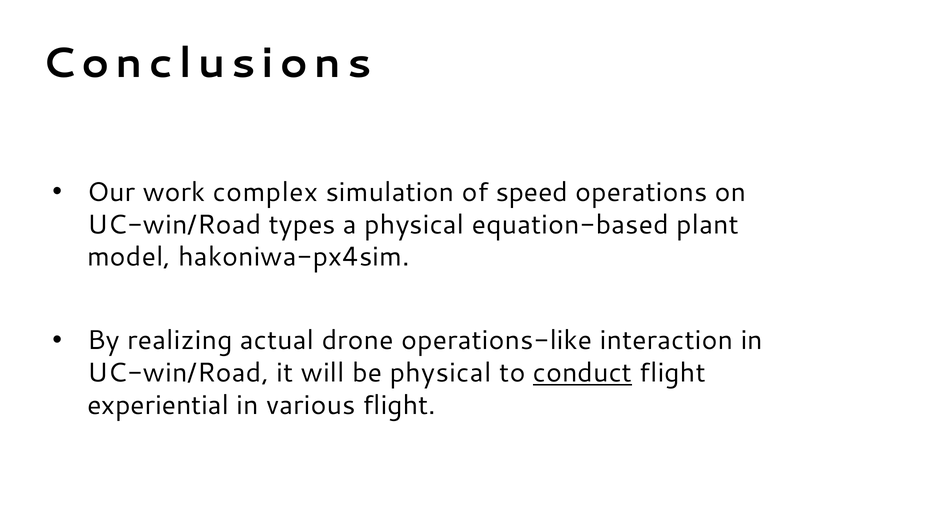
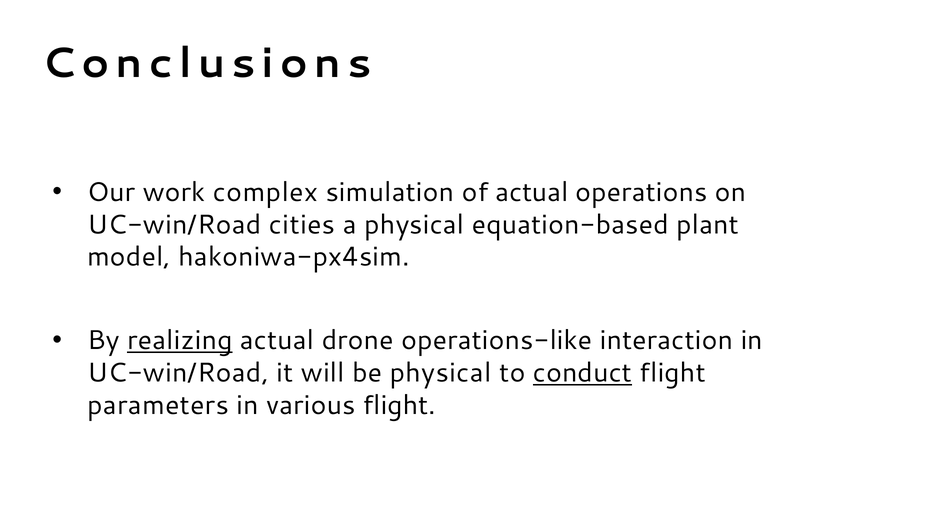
of speed: speed -> actual
types: types -> cities
realizing underline: none -> present
experiential: experiential -> parameters
